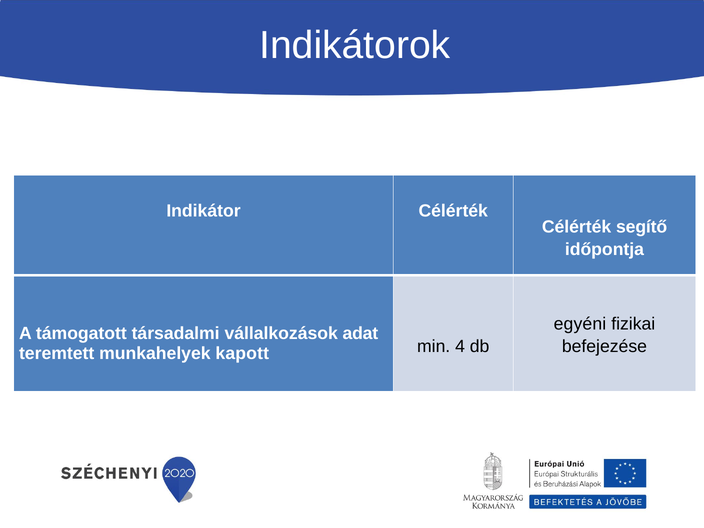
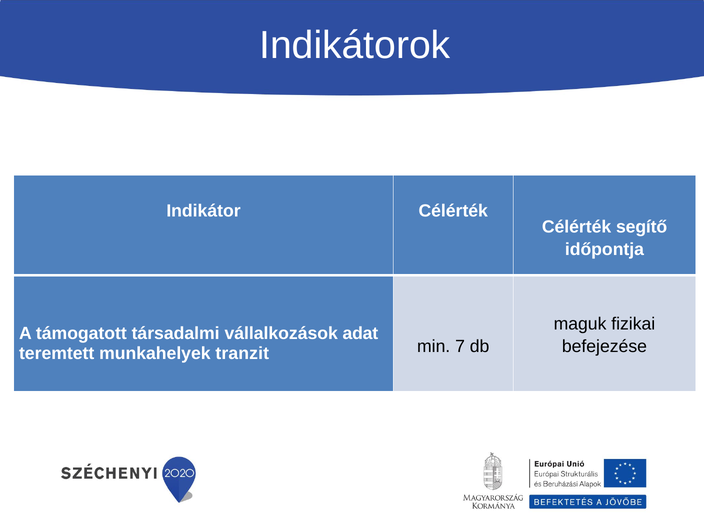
egyéni: egyéni -> maguk
kapott: kapott -> tranzit
4: 4 -> 7
